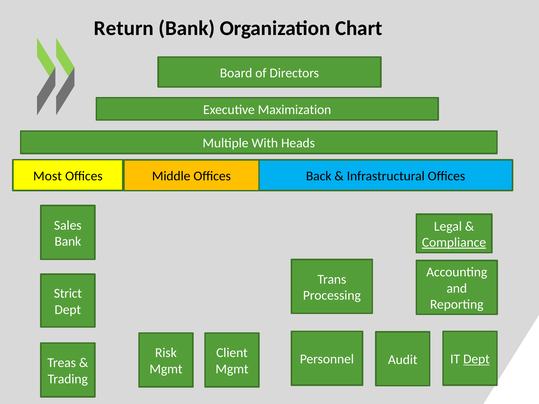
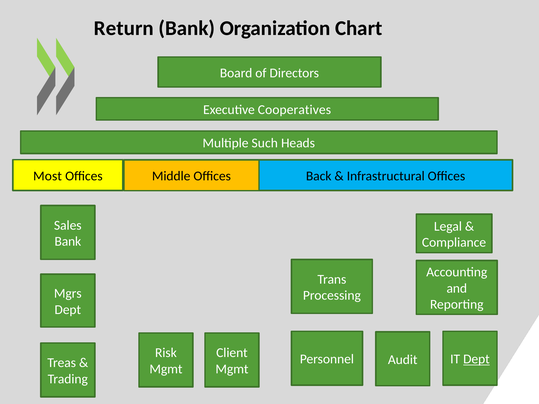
Maximization: Maximization -> Cooperatives
With: With -> Such
Compliance underline: present -> none
Strict: Strict -> Mgrs
